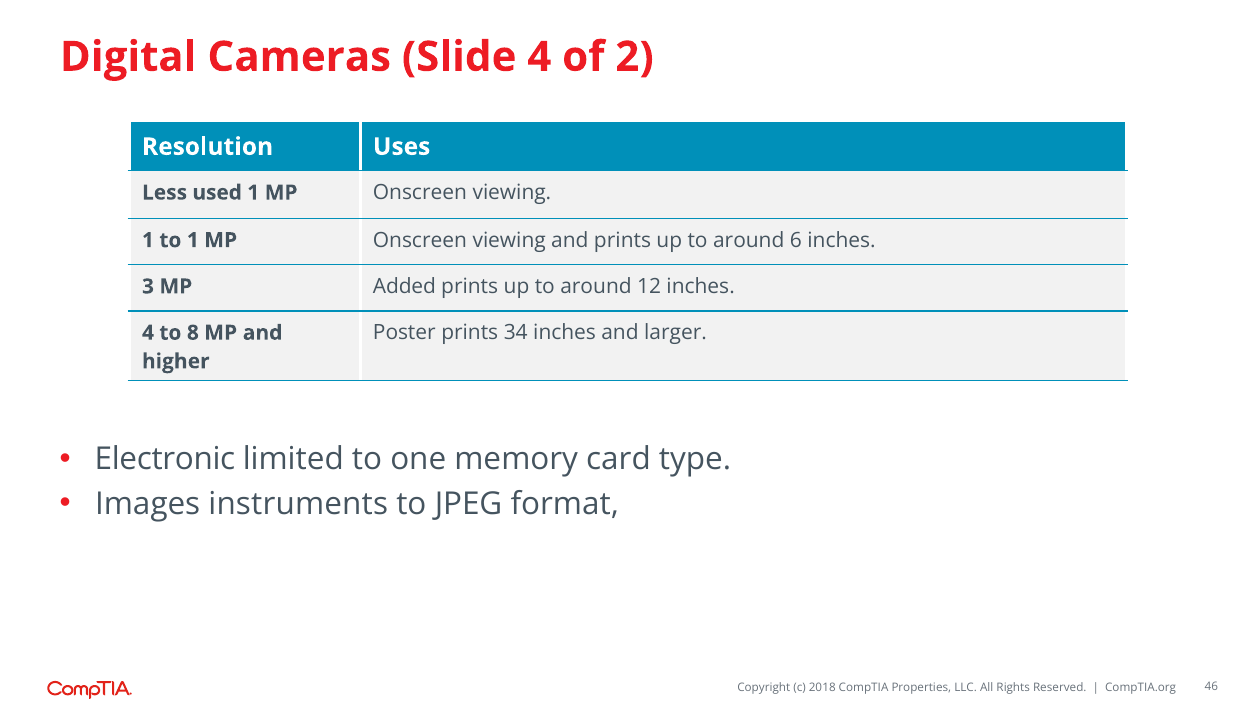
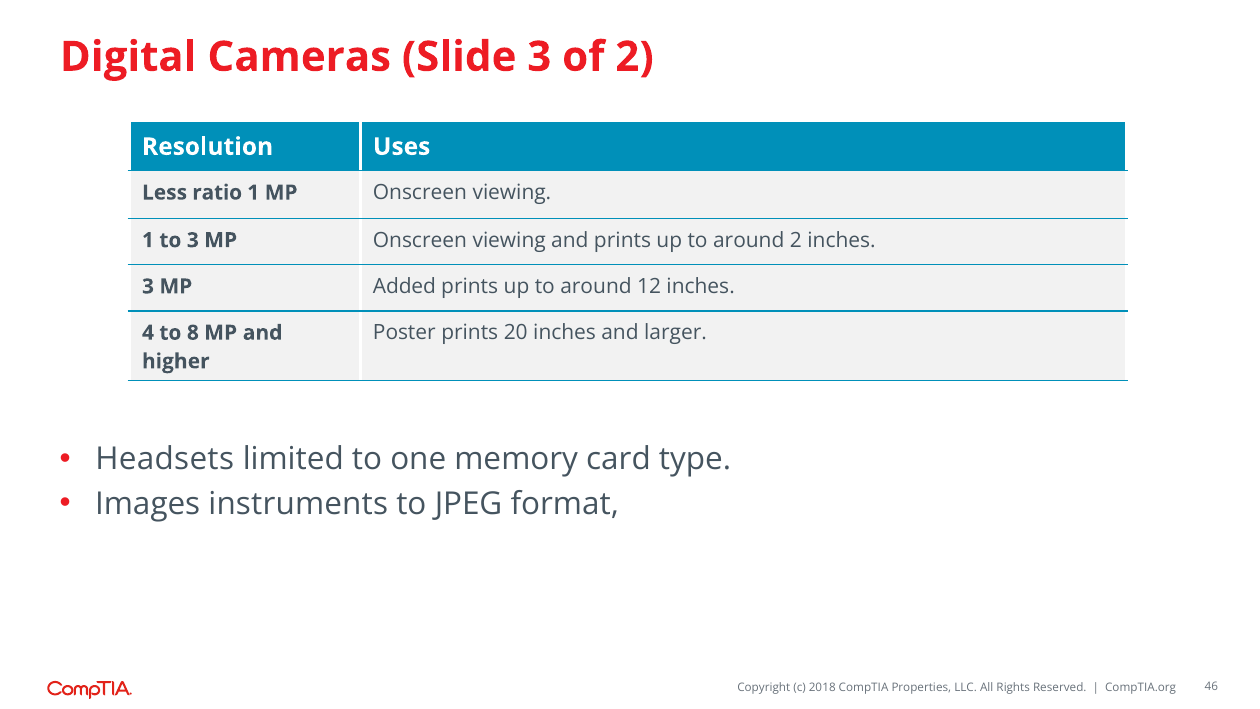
Slide 4: 4 -> 3
used: used -> ratio
to 1: 1 -> 3
around 6: 6 -> 2
34: 34 -> 20
Electronic: Electronic -> Headsets
